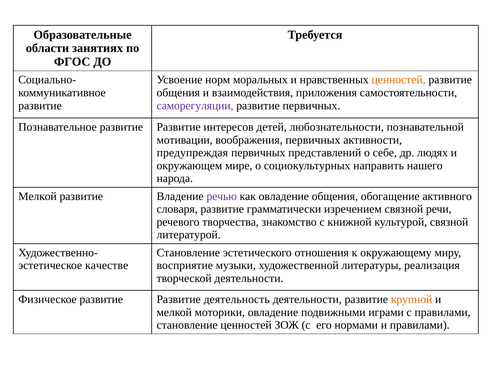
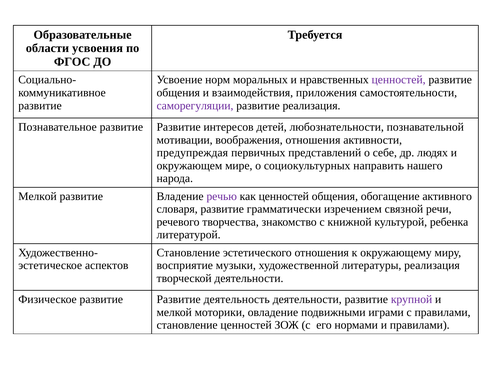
занятиях: занятиях -> усвоения
ценностей at (399, 80) colour: orange -> purple
развитие первичных: первичных -> реализация
воображения первичных: первичных -> отношения
как овладение: овладение -> ценностей
культурой связной: связной -> ребенка
качестве: качестве -> аспектов
крупной colour: orange -> purple
